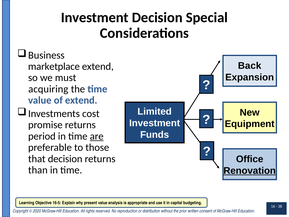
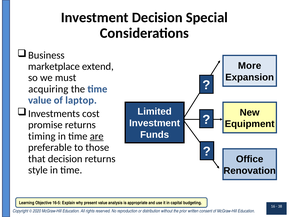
Back: Back -> More
of extend: extend -> laptop
period: period -> timing
than: than -> style
Renovation underline: present -> none
